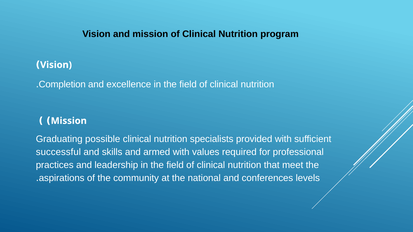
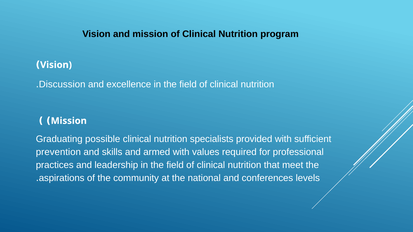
Completion: Completion -> Discussion
successful: successful -> prevention
